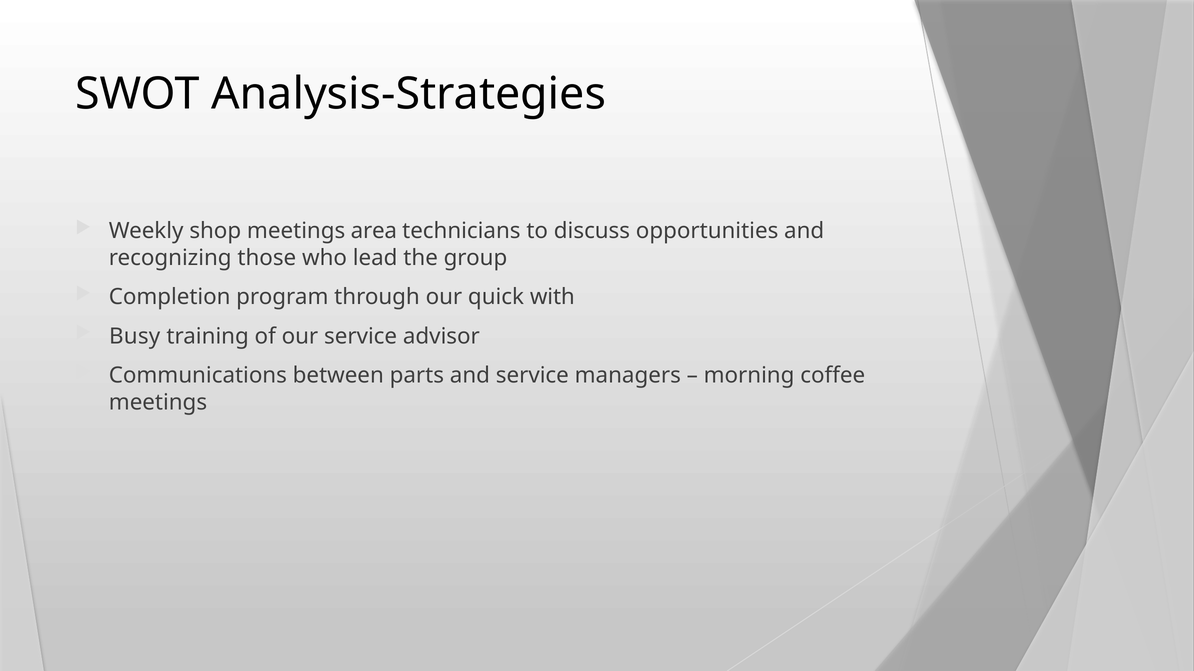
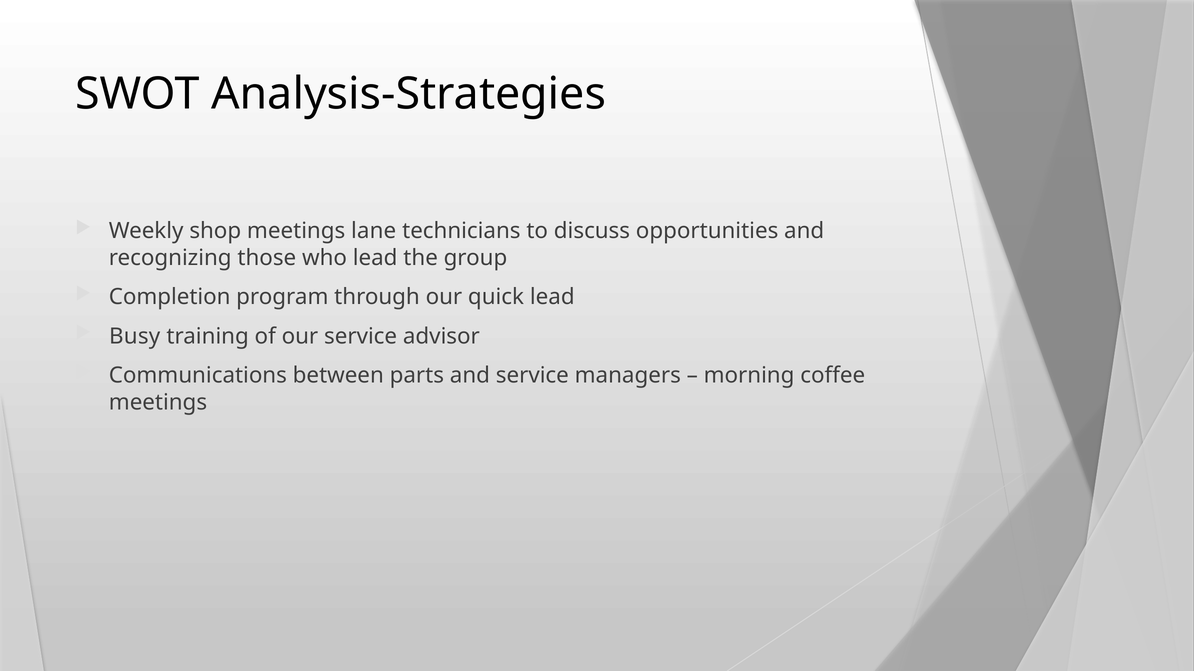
area: area -> lane
quick with: with -> lead
